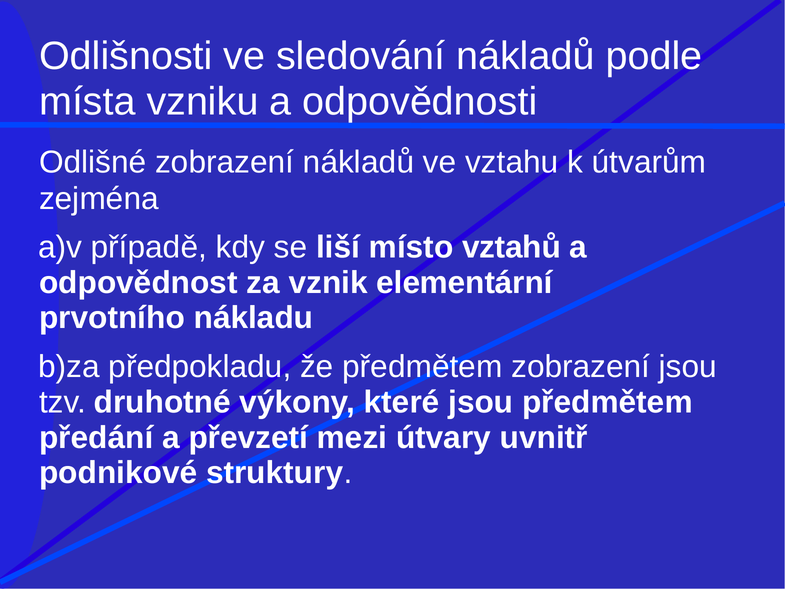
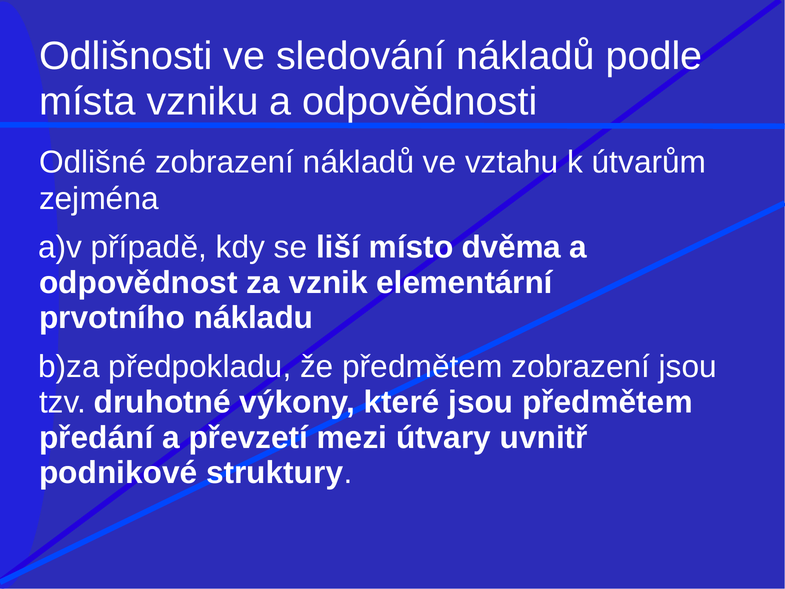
vztahů: vztahů -> dvěma
